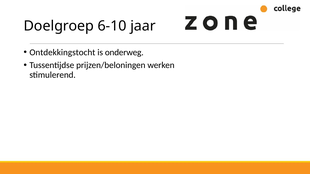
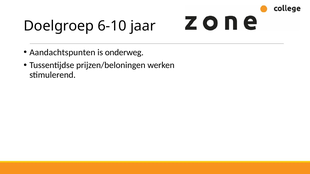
Ontdekkingstocht: Ontdekkingstocht -> Aandachtspunten
